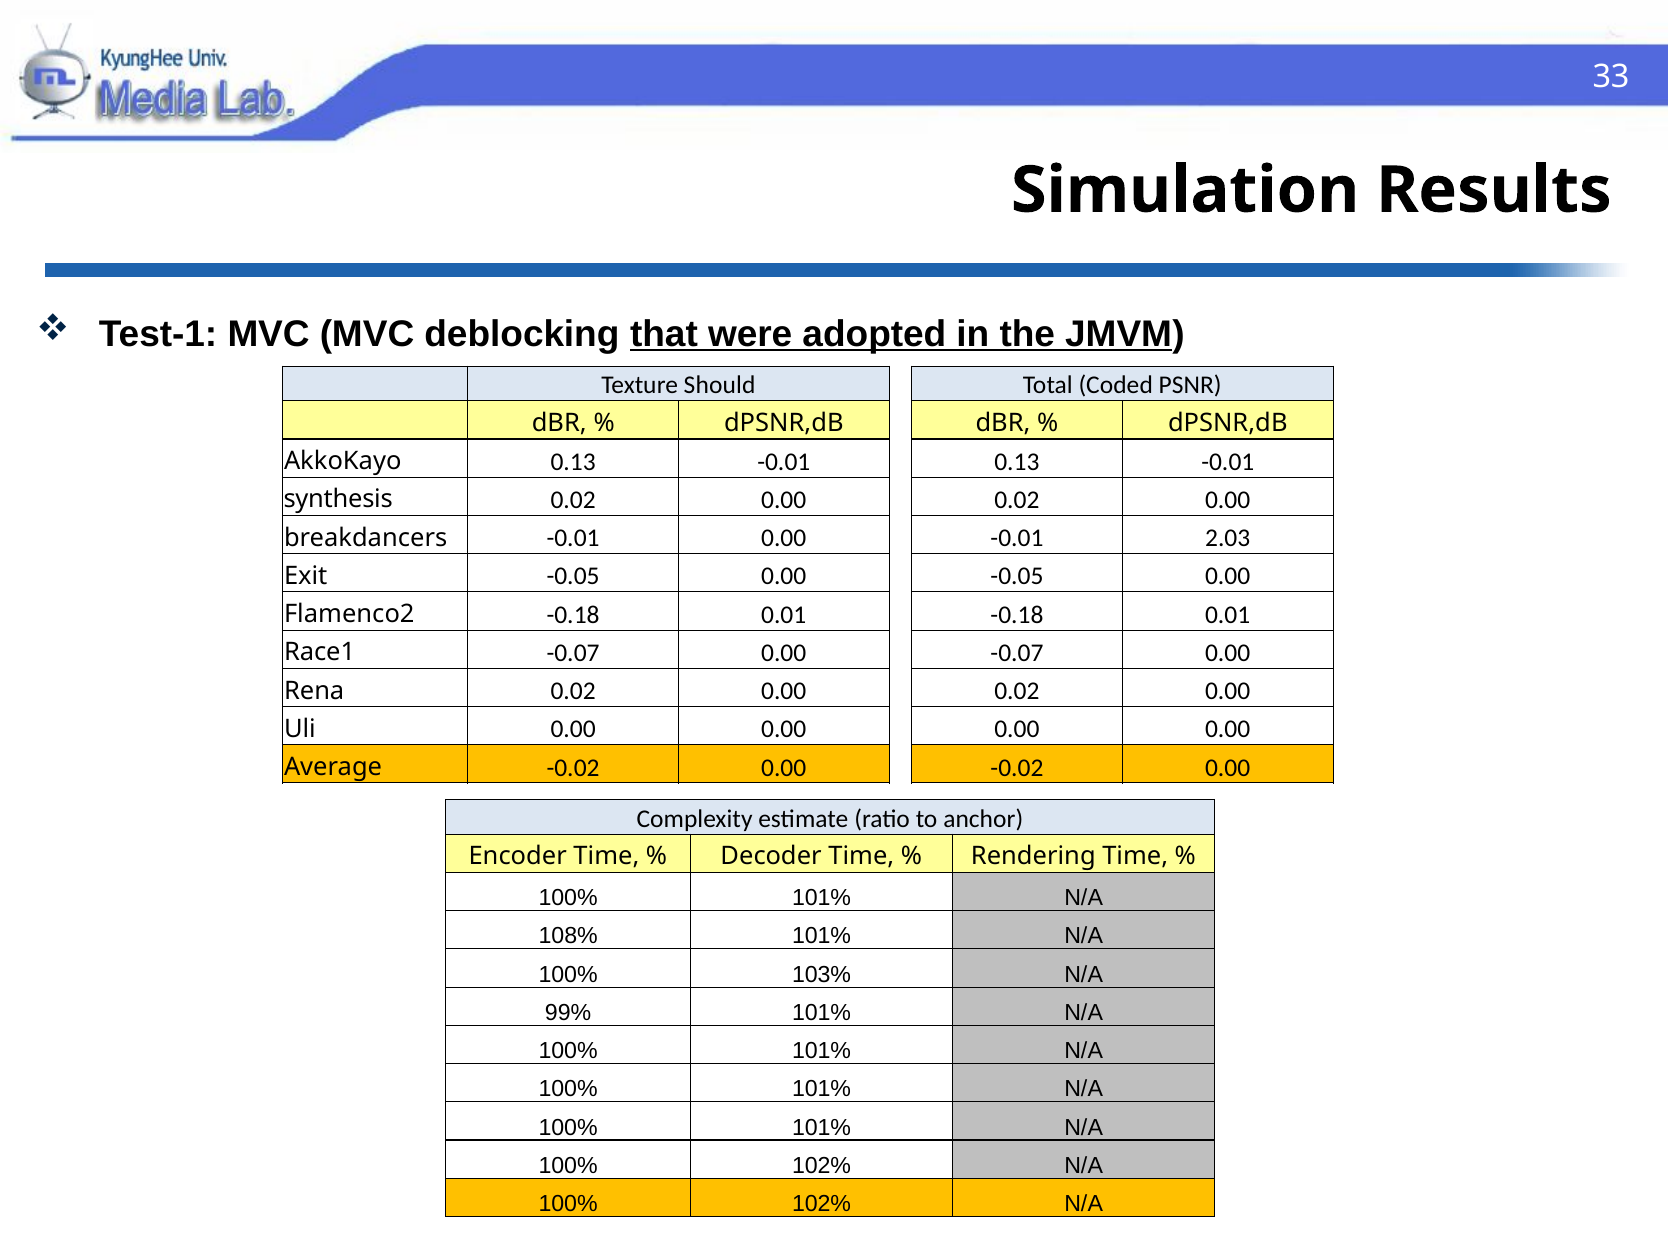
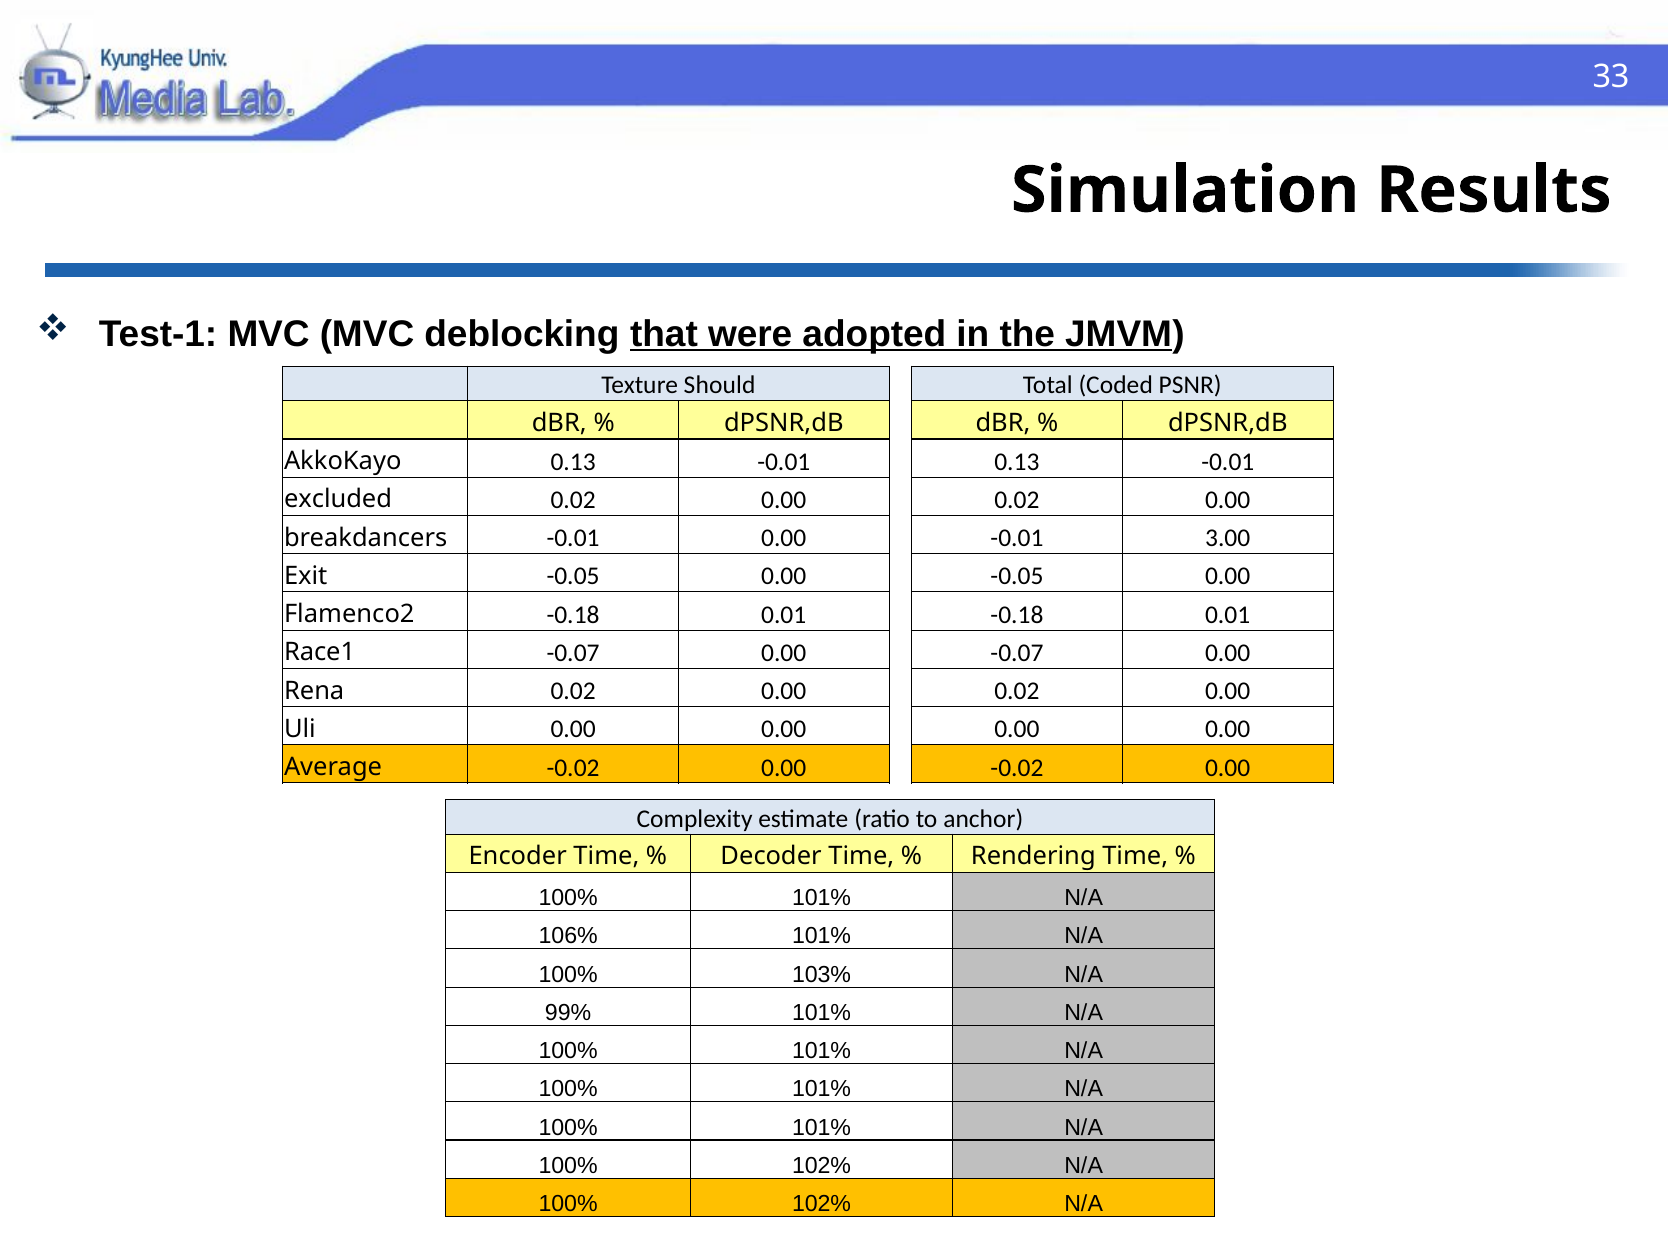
synthesis: synthesis -> excluded
2.03: 2.03 -> 3.00
108%: 108% -> 106%
